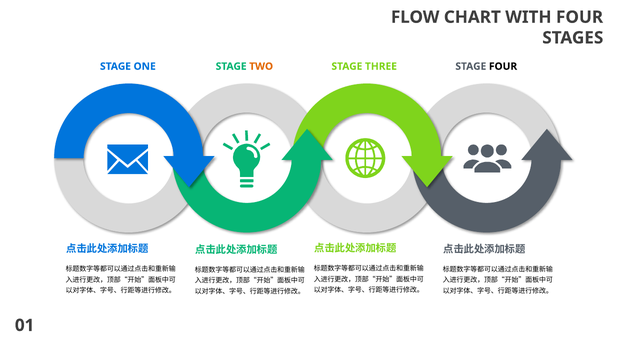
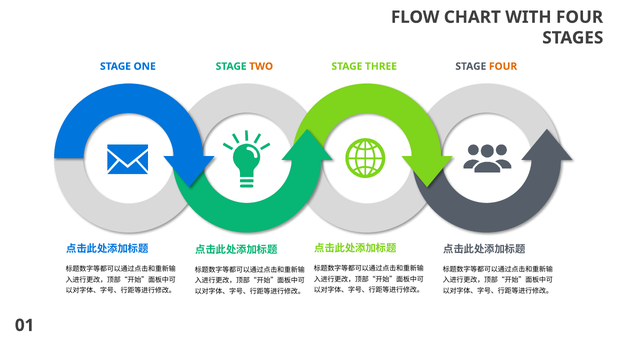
FOUR at (503, 66) colour: black -> orange
